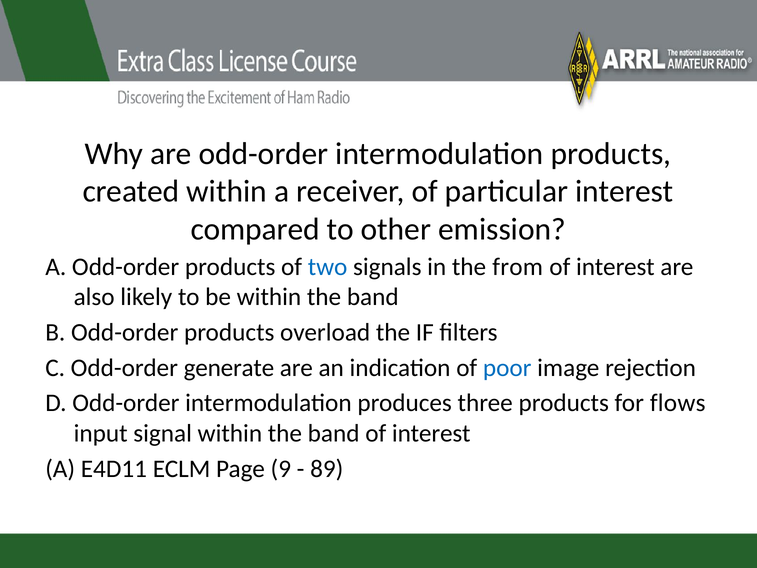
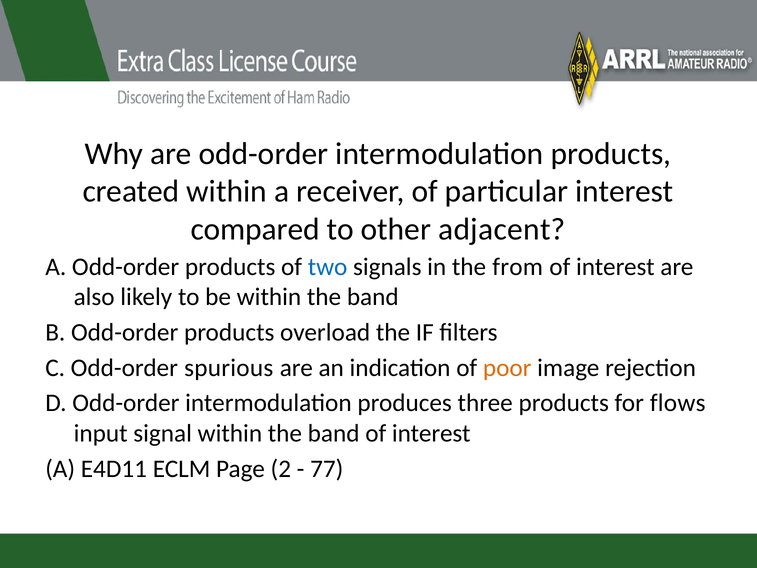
emission: emission -> adjacent
generate: generate -> spurious
poor colour: blue -> orange
9: 9 -> 2
89: 89 -> 77
